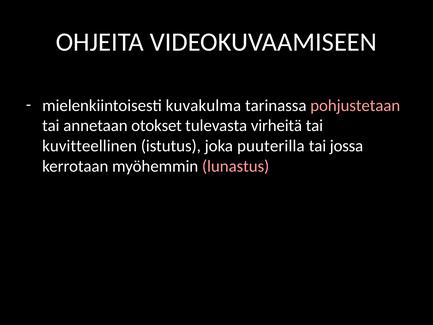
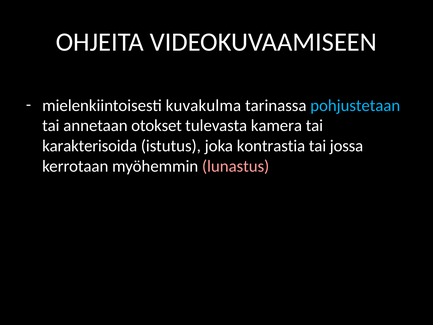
pohjustetaan colour: pink -> light blue
virheitä: virheitä -> kamera
kuvitteellinen: kuvitteellinen -> karakterisoida
puuterilla: puuterilla -> kontrastia
